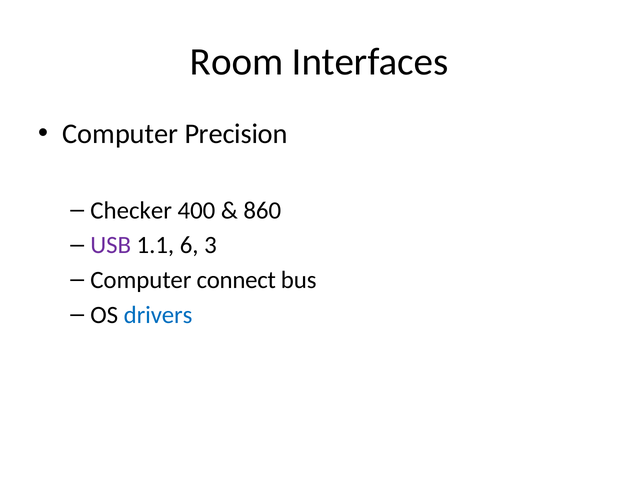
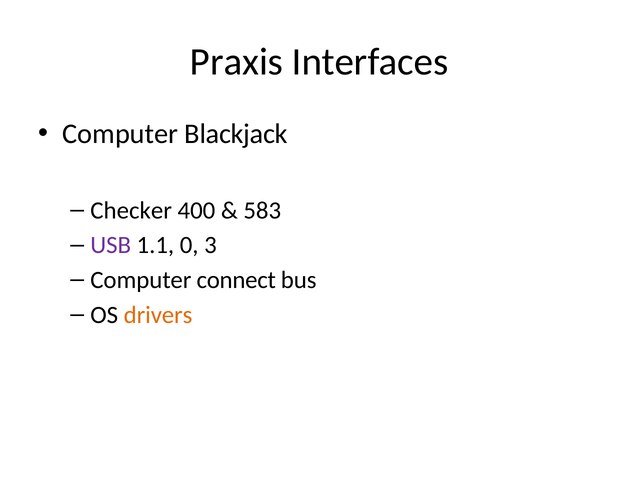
Room: Room -> Praxis
Precision: Precision -> Blackjack
860: 860 -> 583
6: 6 -> 0
drivers colour: blue -> orange
